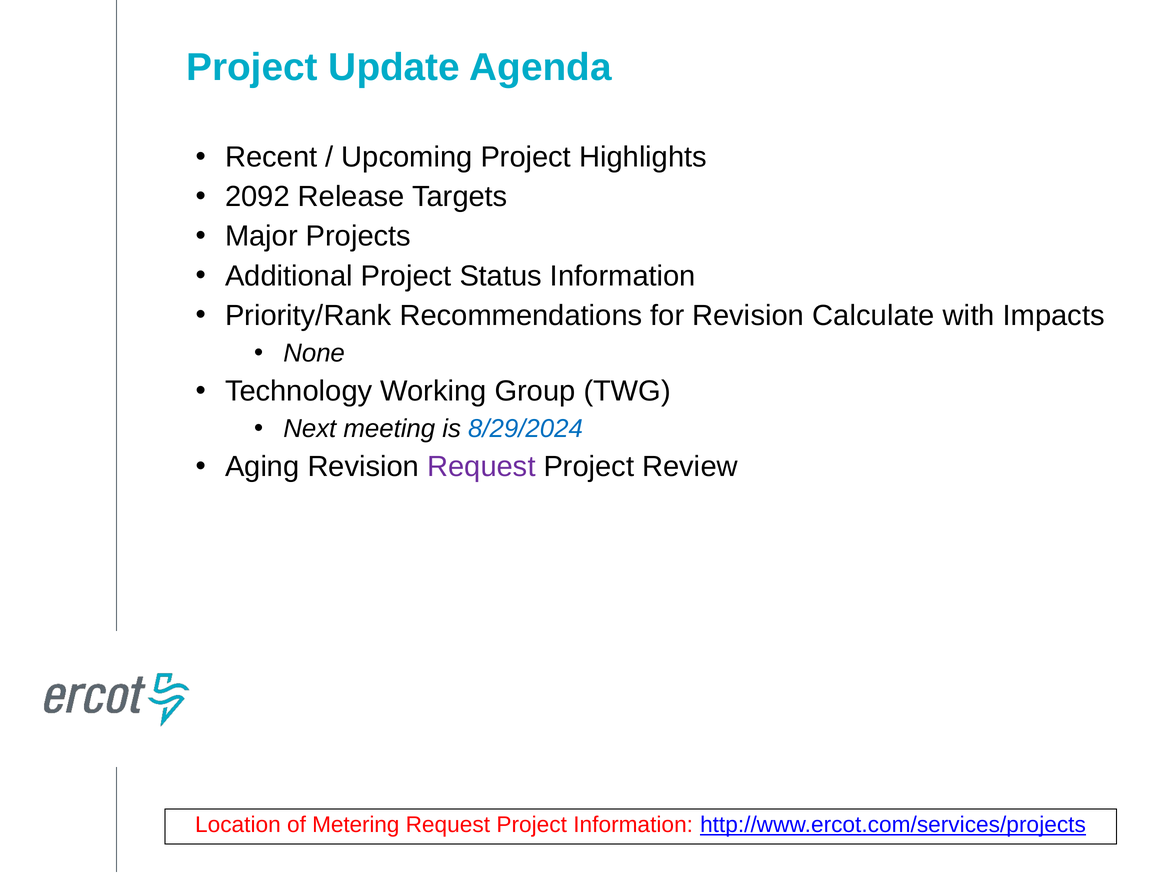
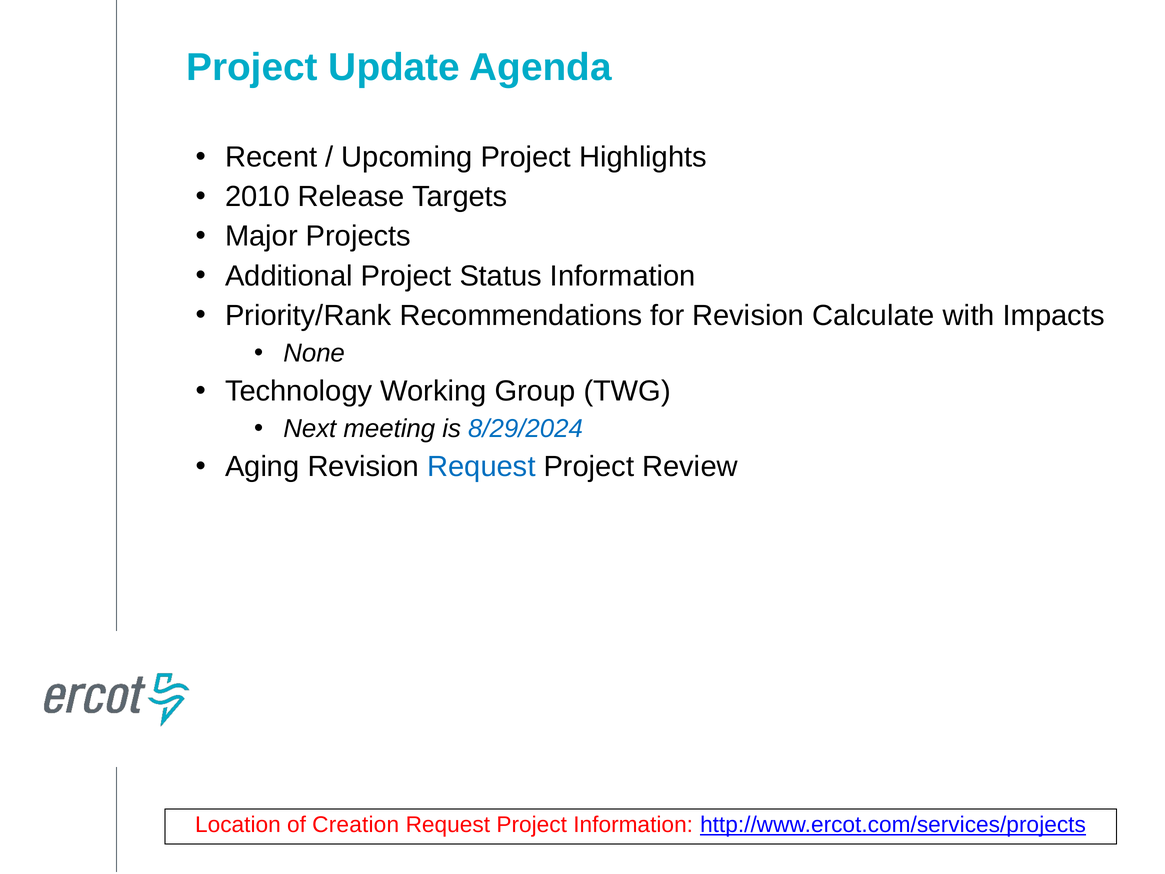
2092: 2092 -> 2010
Request at (481, 466) colour: purple -> blue
Metering: Metering -> Creation
